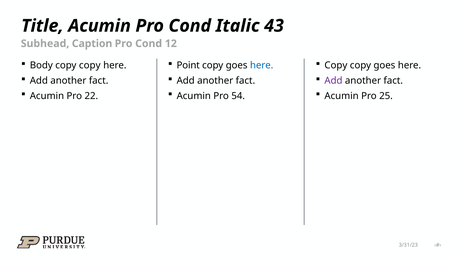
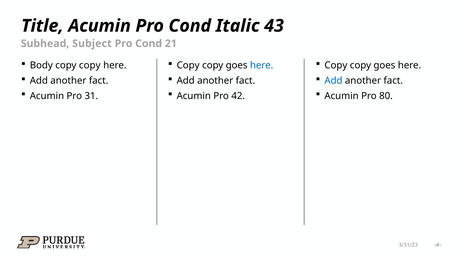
Caption: Caption -> Subject
12: 12 -> 21
Point at (188, 65): Point -> Copy
Add at (333, 81) colour: purple -> blue
22: 22 -> 31
54: 54 -> 42
25: 25 -> 80
